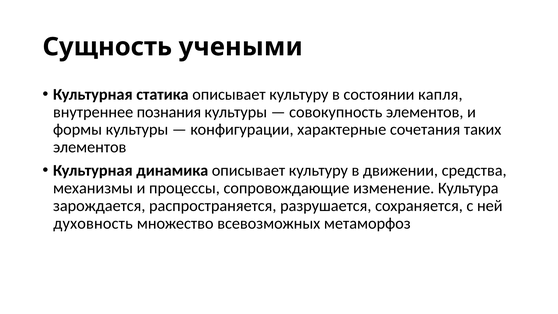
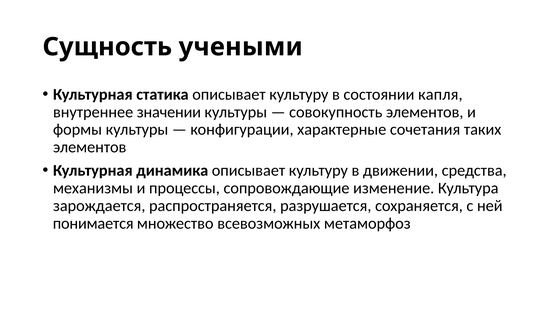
познания: познания -> значении
духовность: духовность -> понимается
